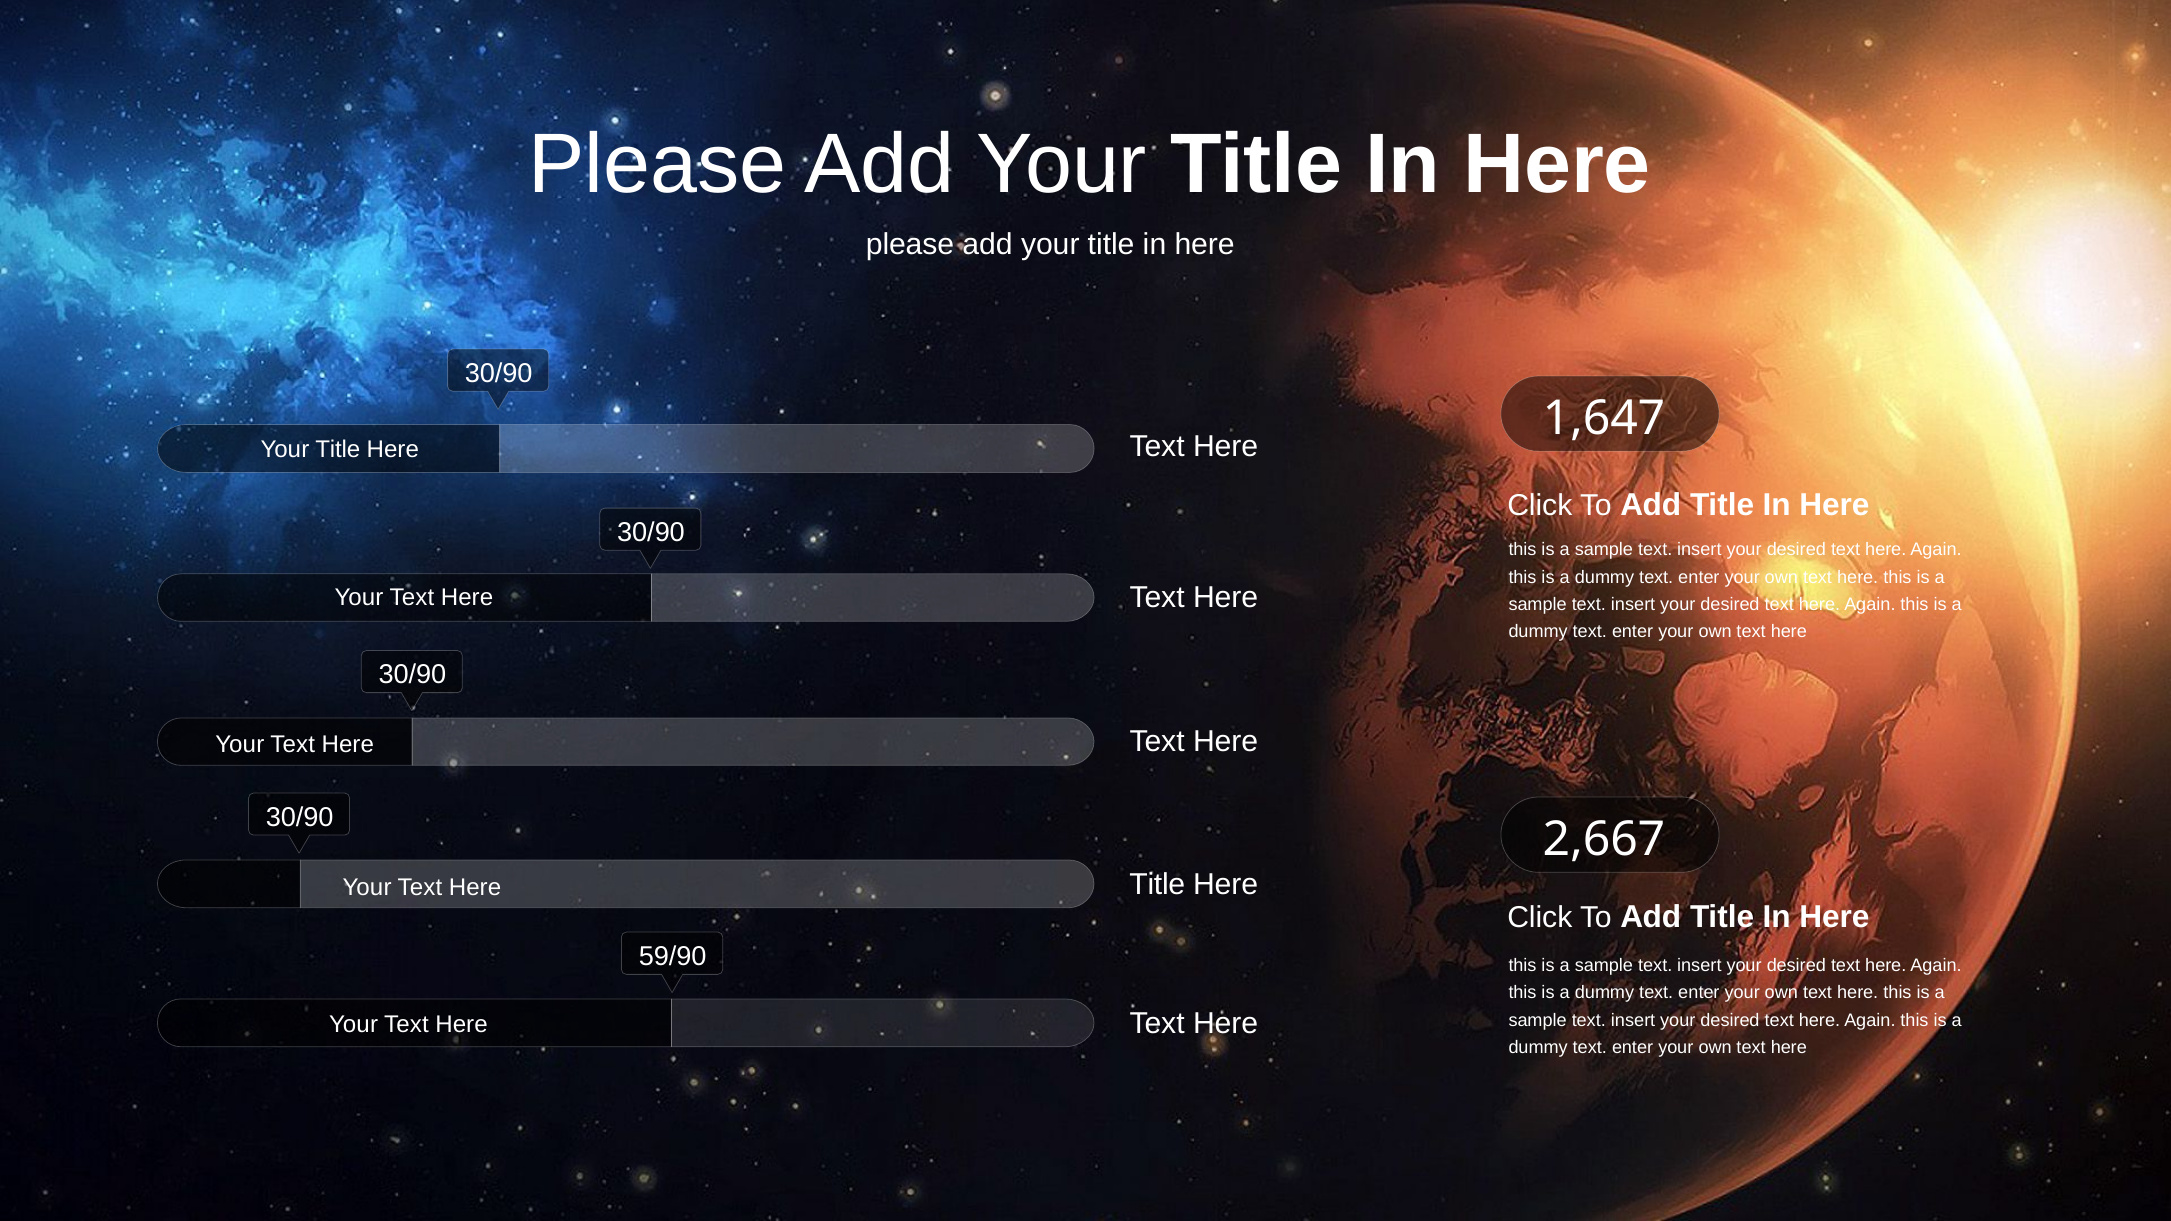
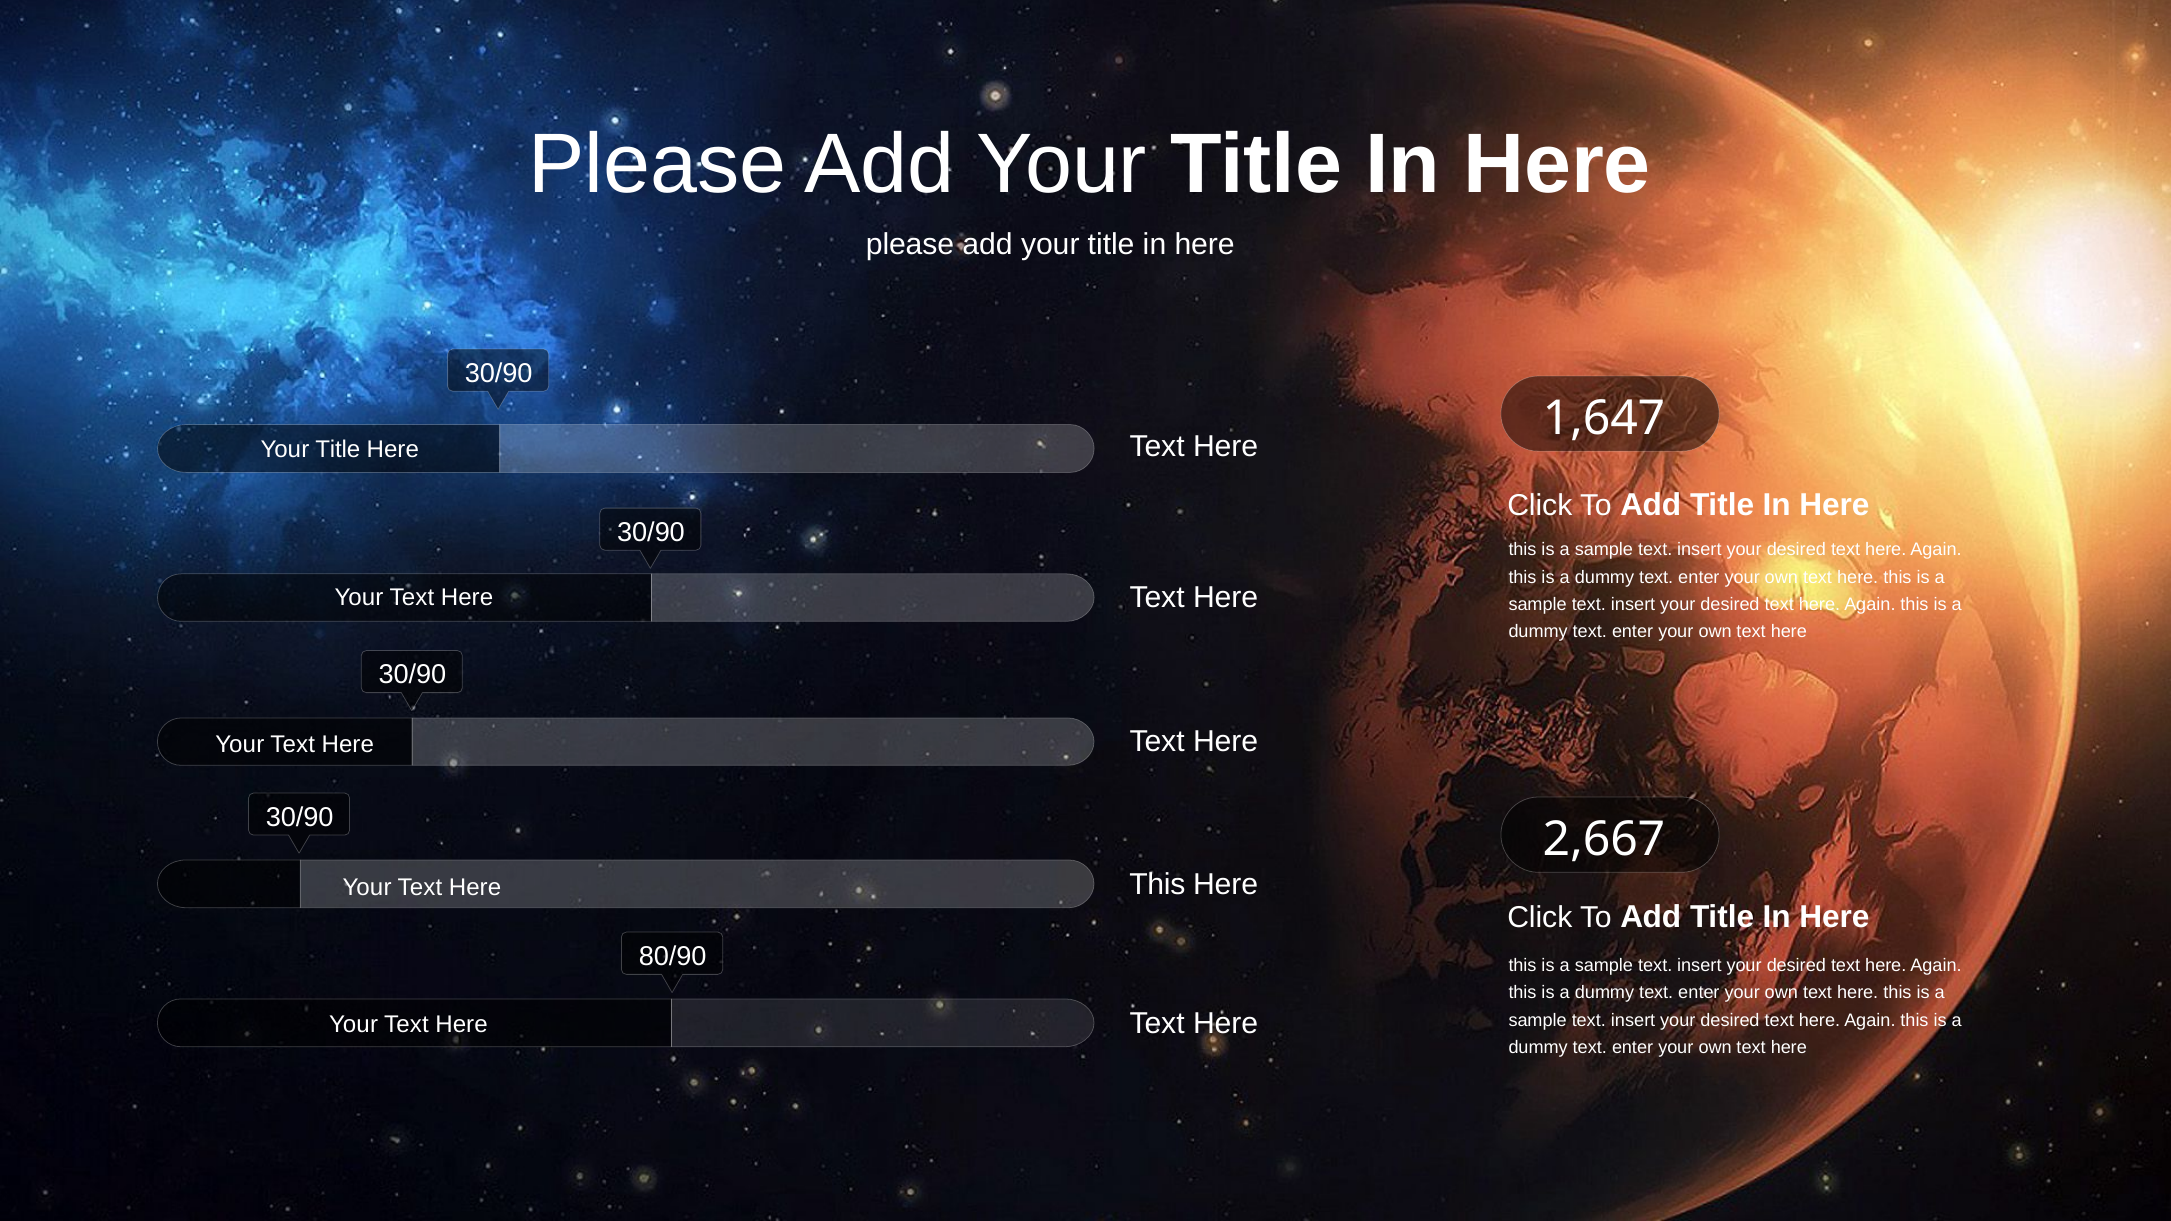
Title at (1157, 884): Title -> This
59/90: 59/90 -> 80/90
